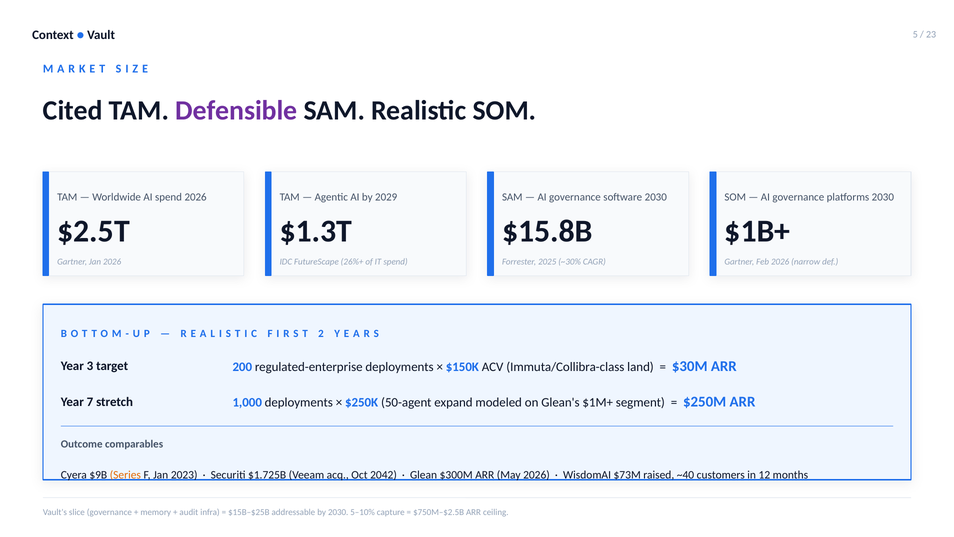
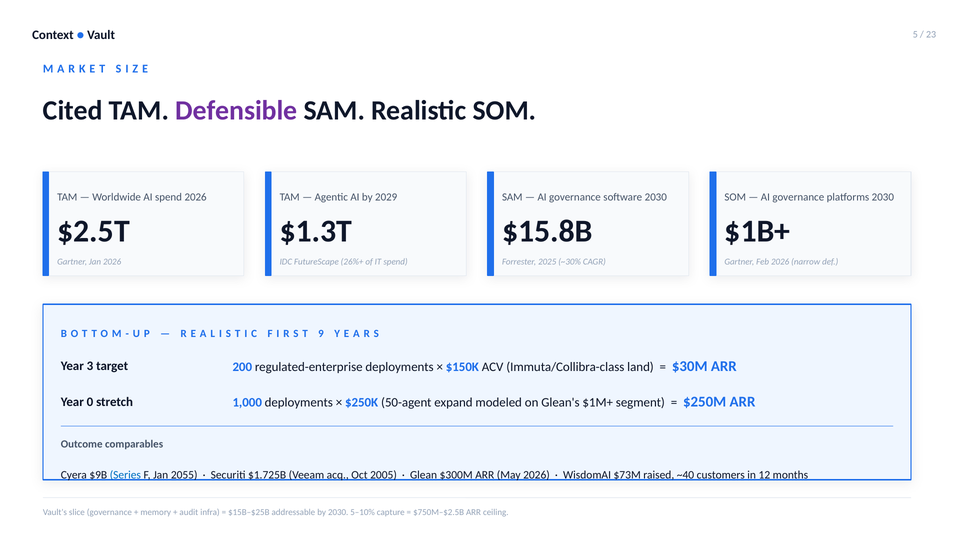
2: 2 -> 9
7: 7 -> 0
Series colour: orange -> blue
2023: 2023 -> 2055
2042: 2042 -> 2005
